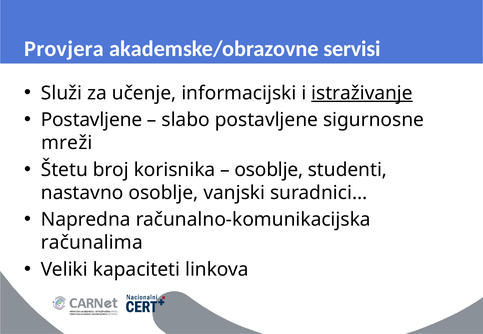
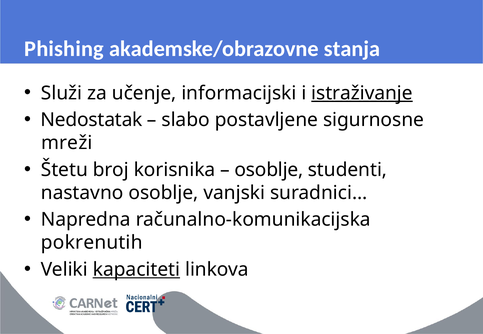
Provjera: Provjera -> Phishing
servisi: servisi -> stanja
Postavljene at (92, 120): Postavljene -> Nedostatak
računalima: računalima -> pokrenutih
kapaciteti underline: none -> present
